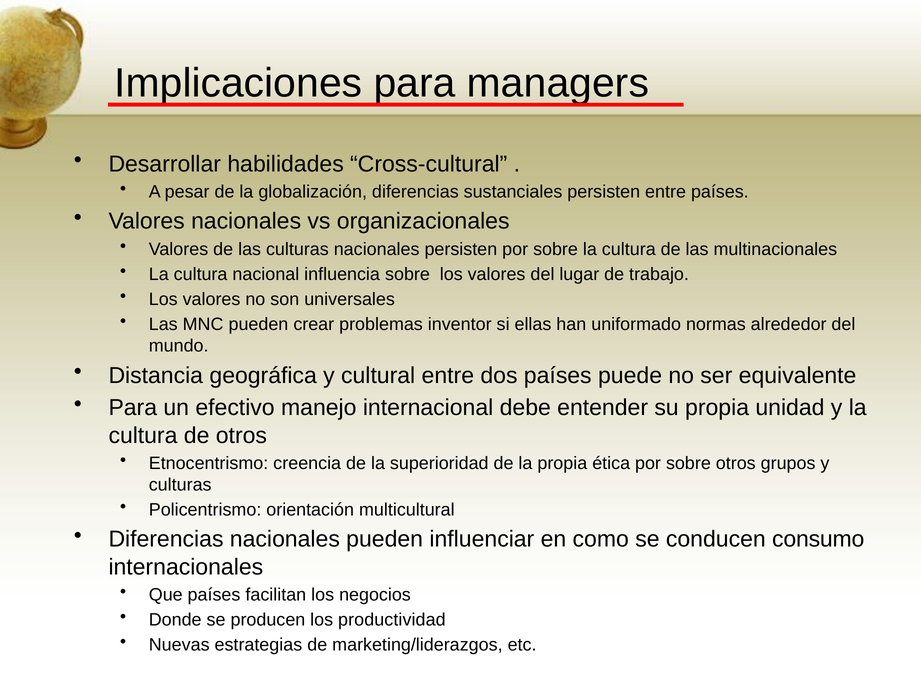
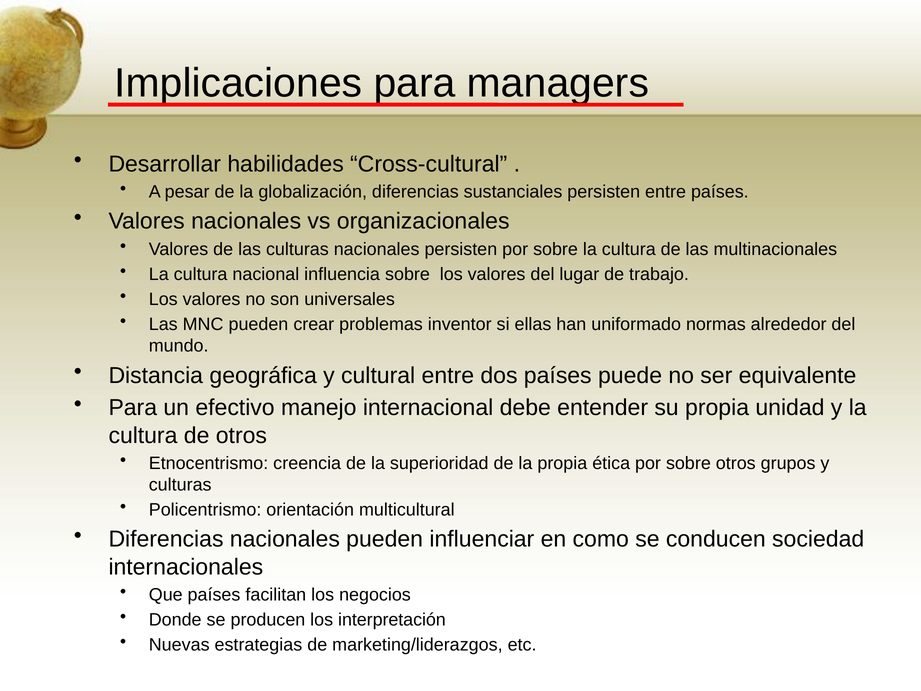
consumo: consumo -> sociedad
productividad: productividad -> interpretación
